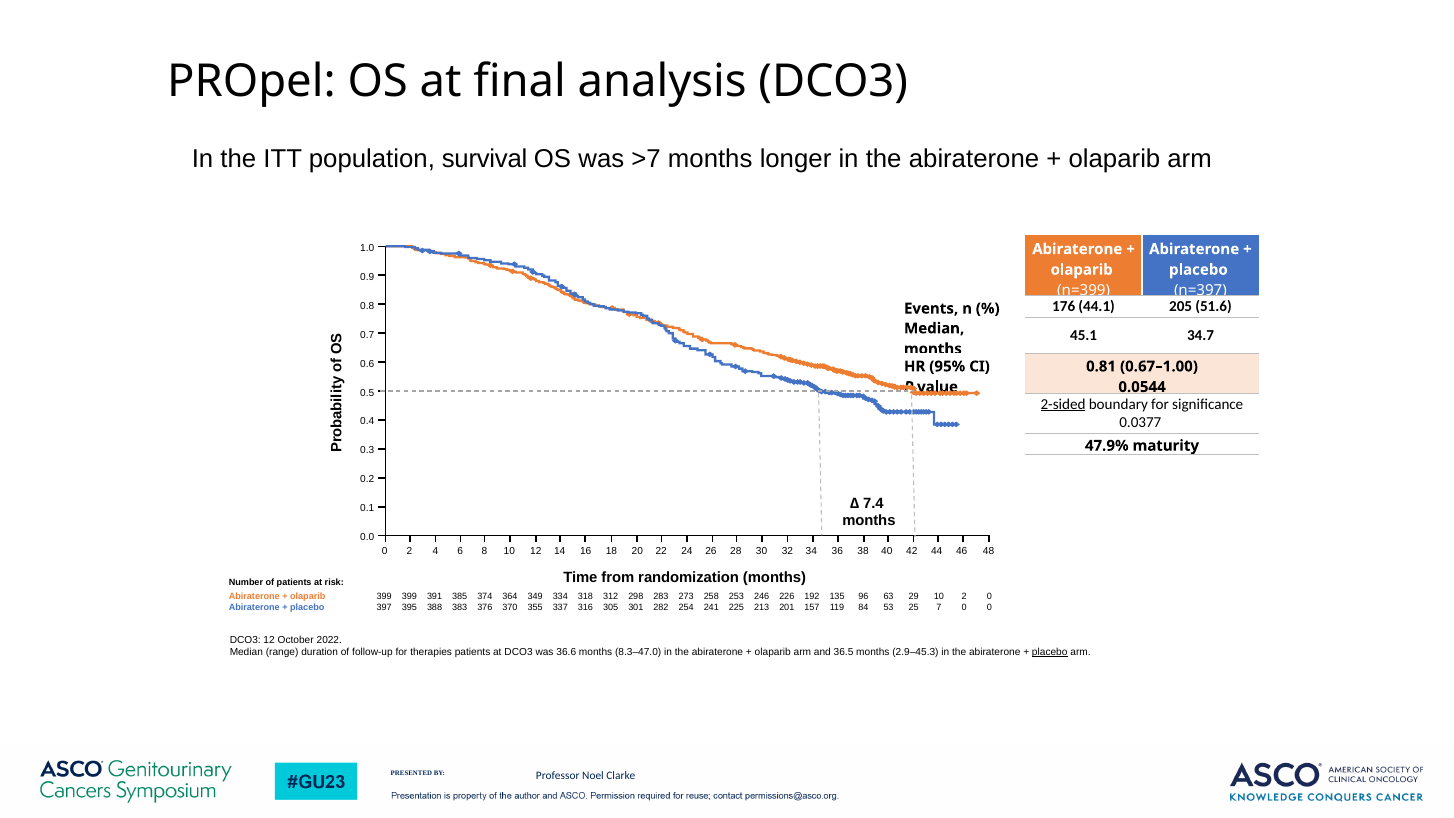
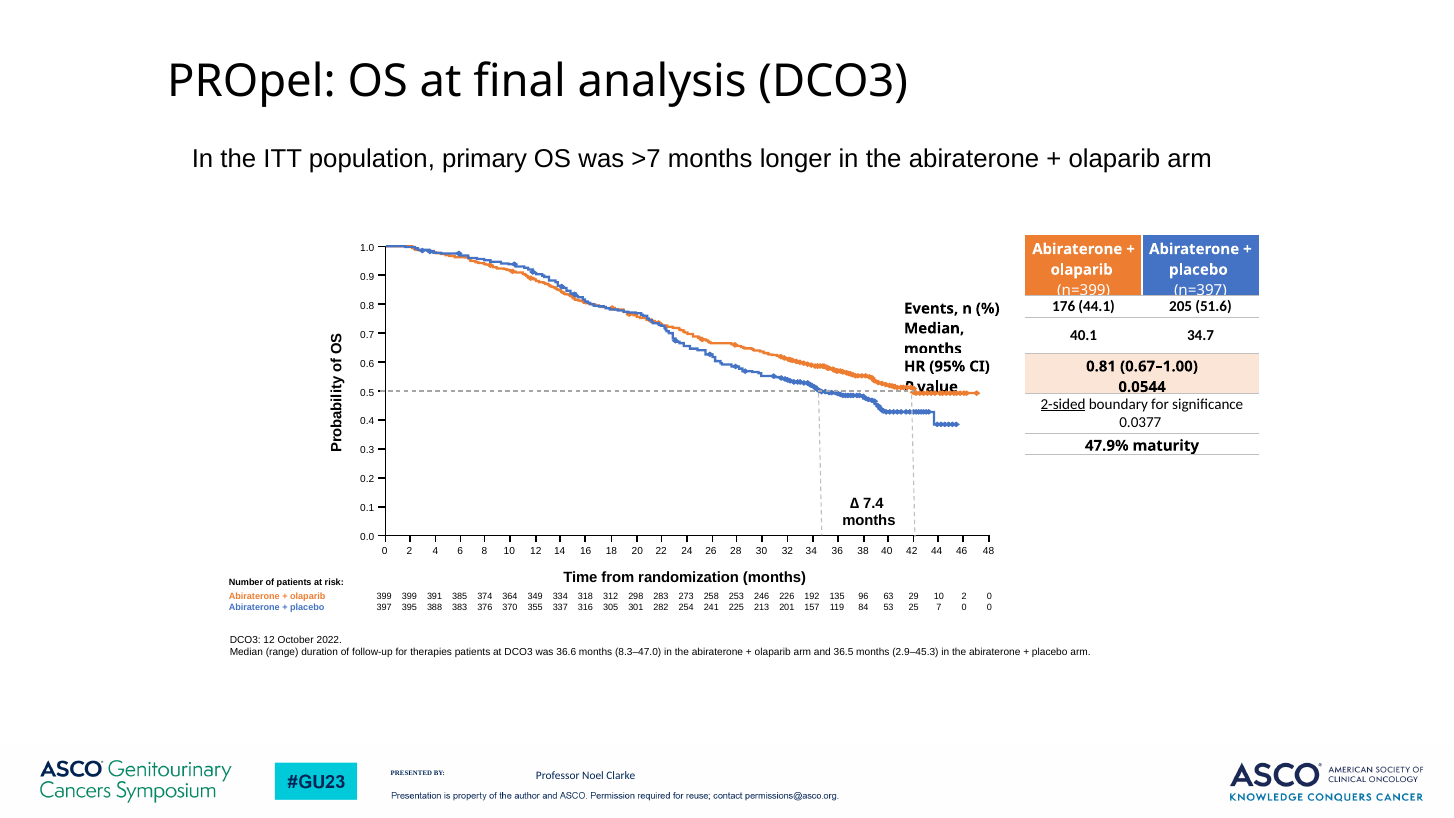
survival: survival -> primary
45.1: 45.1 -> 40.1
placebo at (1050, 652) underline: present -> none
